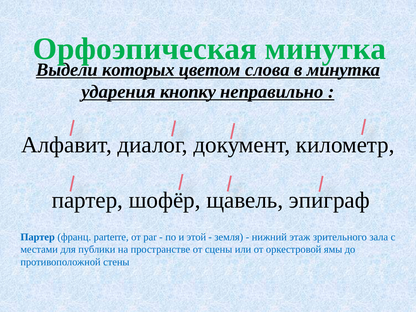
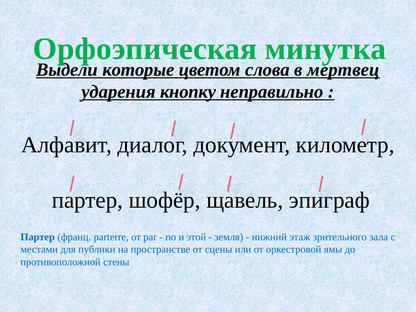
которых: которых -> которые
в минутка: минутка -> мертвец
